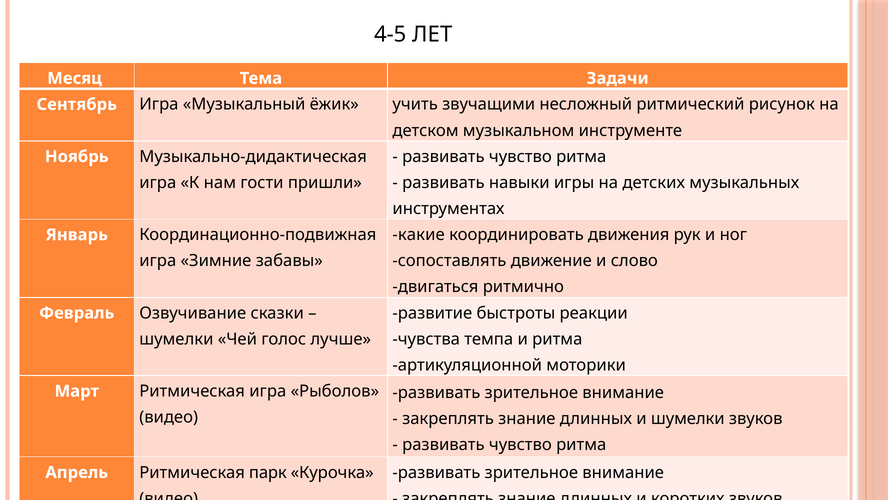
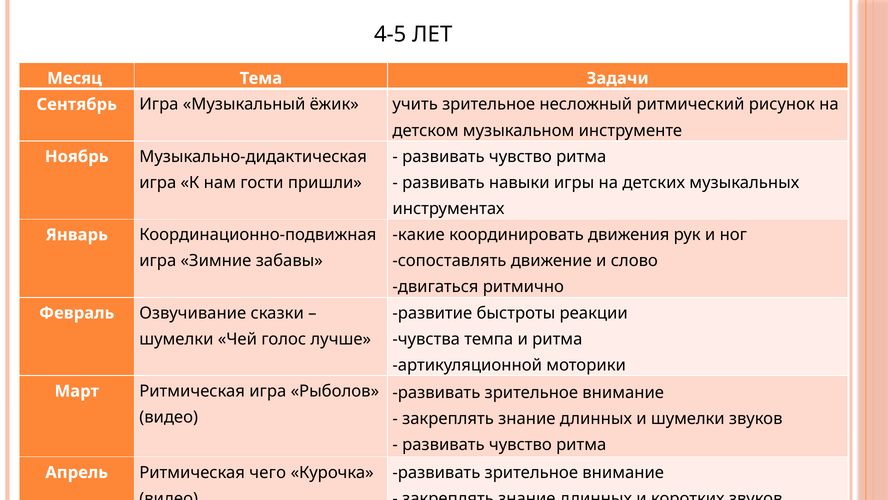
учить звучащими: звучащими -> зрительное
парк: парк -> чего
